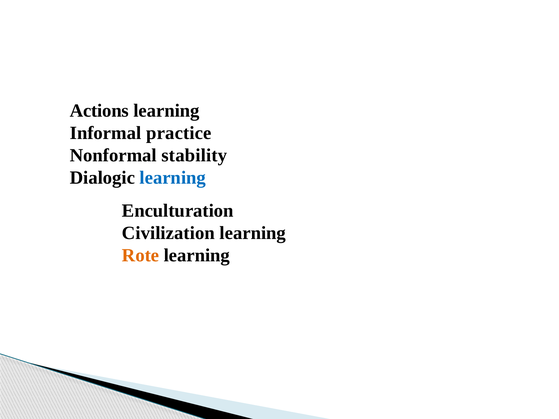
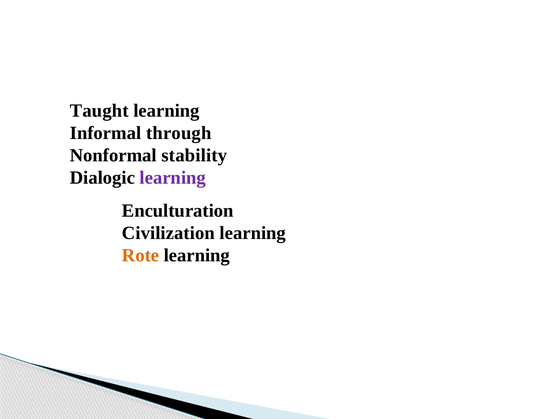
Actions: Actions -> Taught
practice: practice -> through
learning at (173, 178) colour: blue -> purple
